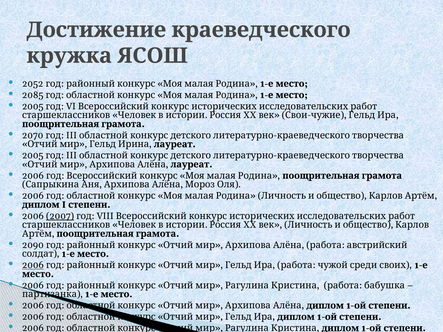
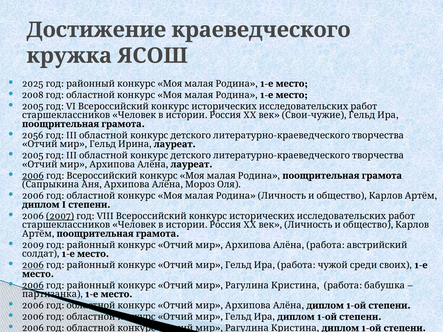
2052: 2052 -> 2025
2085: 2085 -> 2008
2070: 2070 -> 2056
2006 at (33, 176) underline: none -> present
2090: 2090 -> 2009
2006 at (33, 286) underline: none -> present
